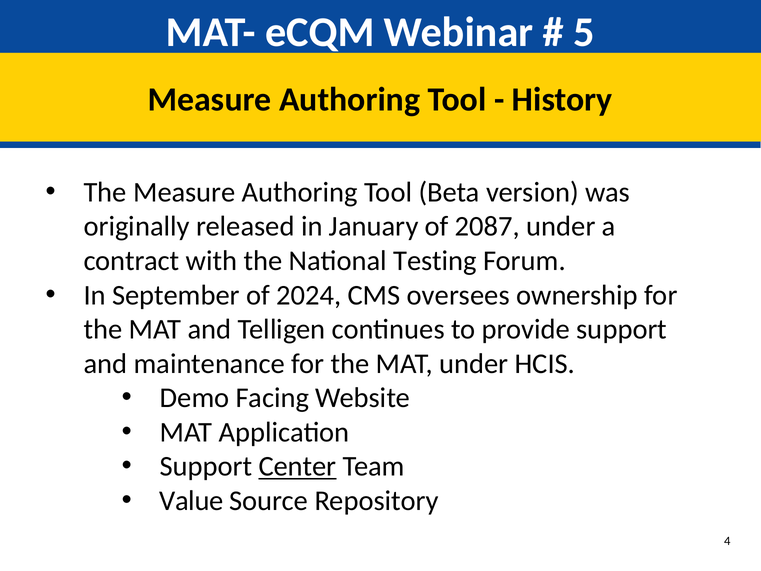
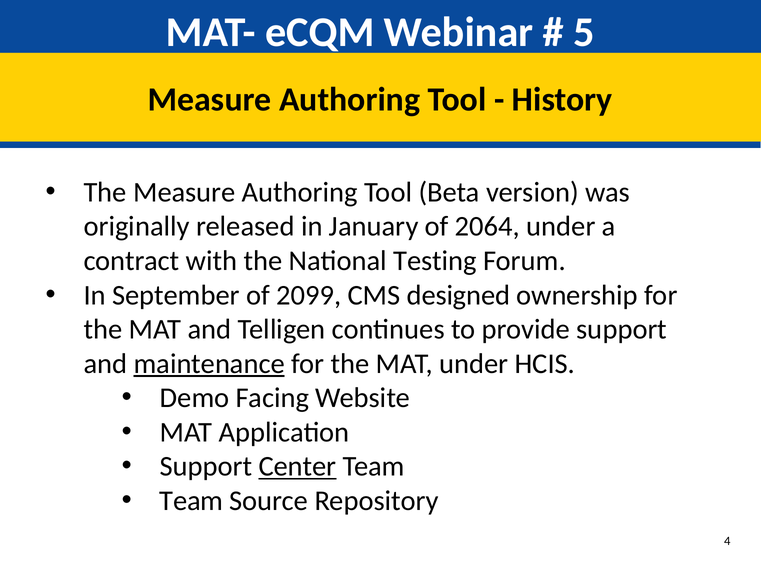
2087: 2087 -> 2064
2024: 2024 -> 2099
oversees: oversees -> designed
maintenance underline: none -> present
Value at (191, 501): Value -> Team
